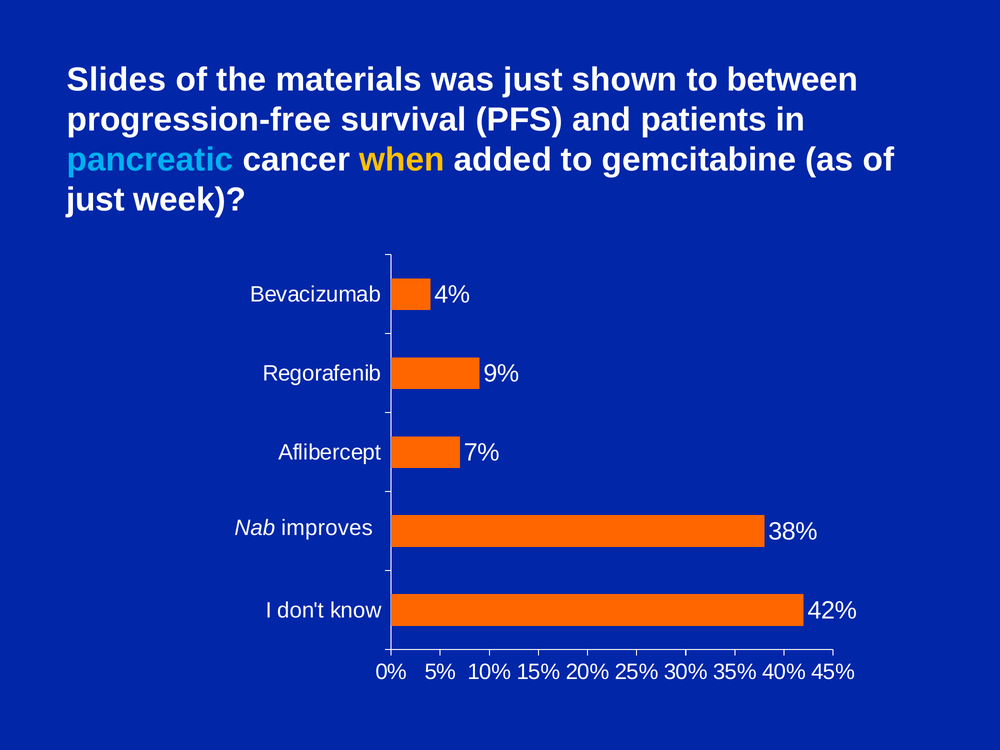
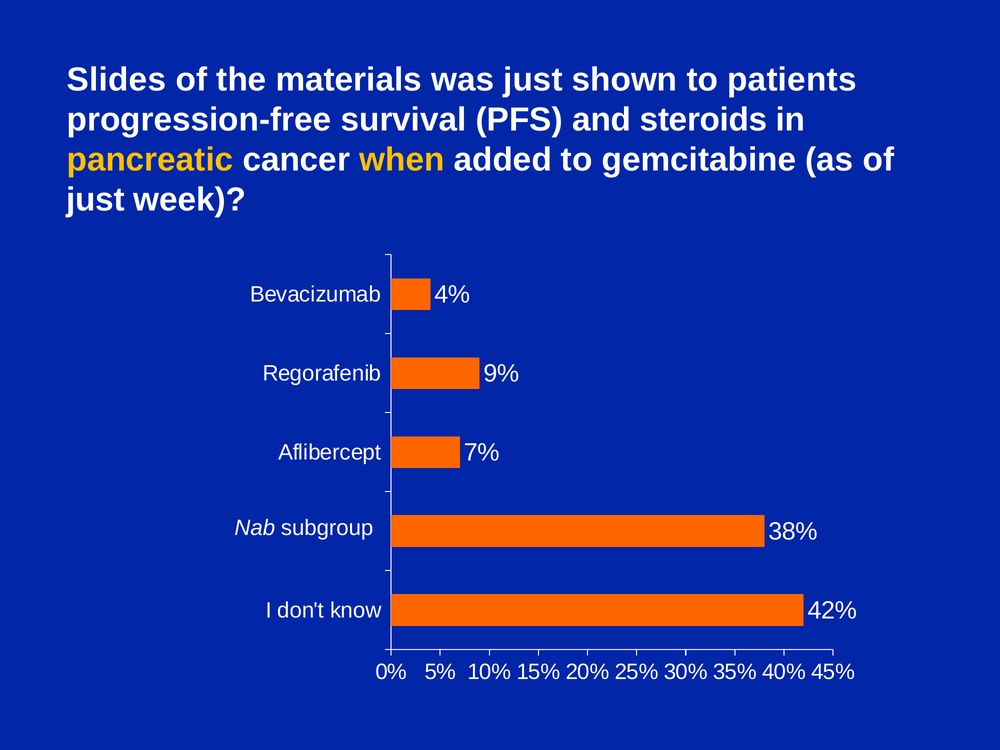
between: between -> patients
patients: patients -> steroids
pancreatic colour: light blue -> yellow
improves: improves -> subgroup
